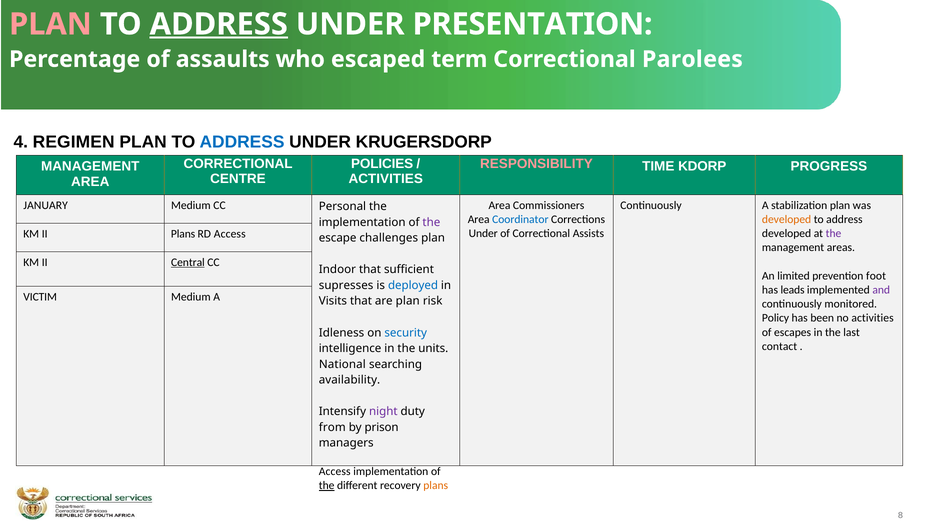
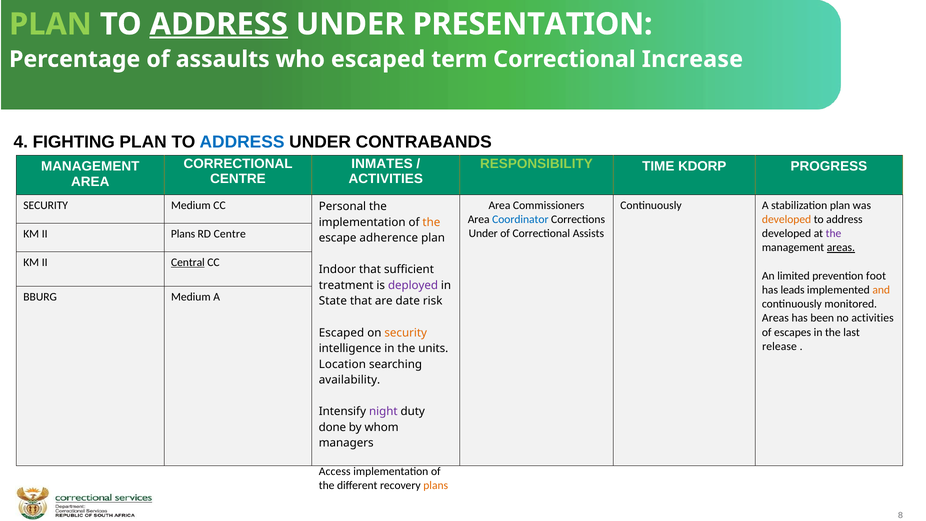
PLAN at (50, 24) colour: pink -> light green
Parolees: Parolees -> Increase
REGIMEN: REGIMEN -> FIGHTING
KRUGERSDORP: KRUGERSDORP -> CONTRABANDS
POLICIES: POLICIES -> INMATES
RESPONSIBILITY colour: pink -> light green
JANUARY at (46, 205): JANUARY -> SECURITY
the at (431, 222) colour: purple -> orange
RD Access: Access -> Centre
challenges: challenges -> adherence
areas at (841, 248) underline: none -> present
supresses: supresses -> treatment
deployed colour: blue -> purple
and colour: purple -> orange
VICTIM: VICTIM -> BBURG
Visits: Visits -> State
are plan: plan -> date
Policy at (776, 318): Policy -> Areas
Idleness at (342, 333): Idleness -> Escaped
security at (406, 333) colour: blue -> orange
contact: contact -> release
National: National -> Location
from: from -> done
prison: prison -> whom
the at (327, 485) underline: present -> none
